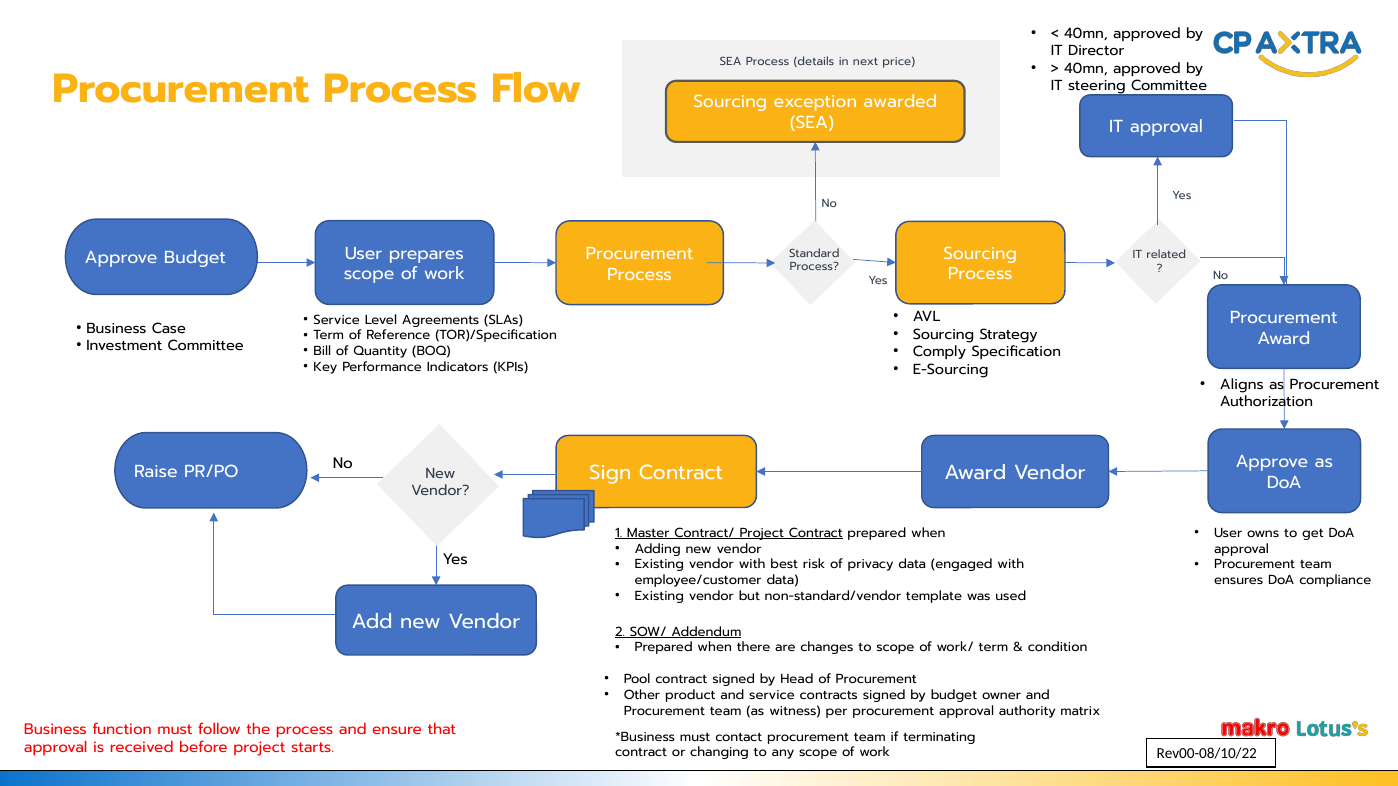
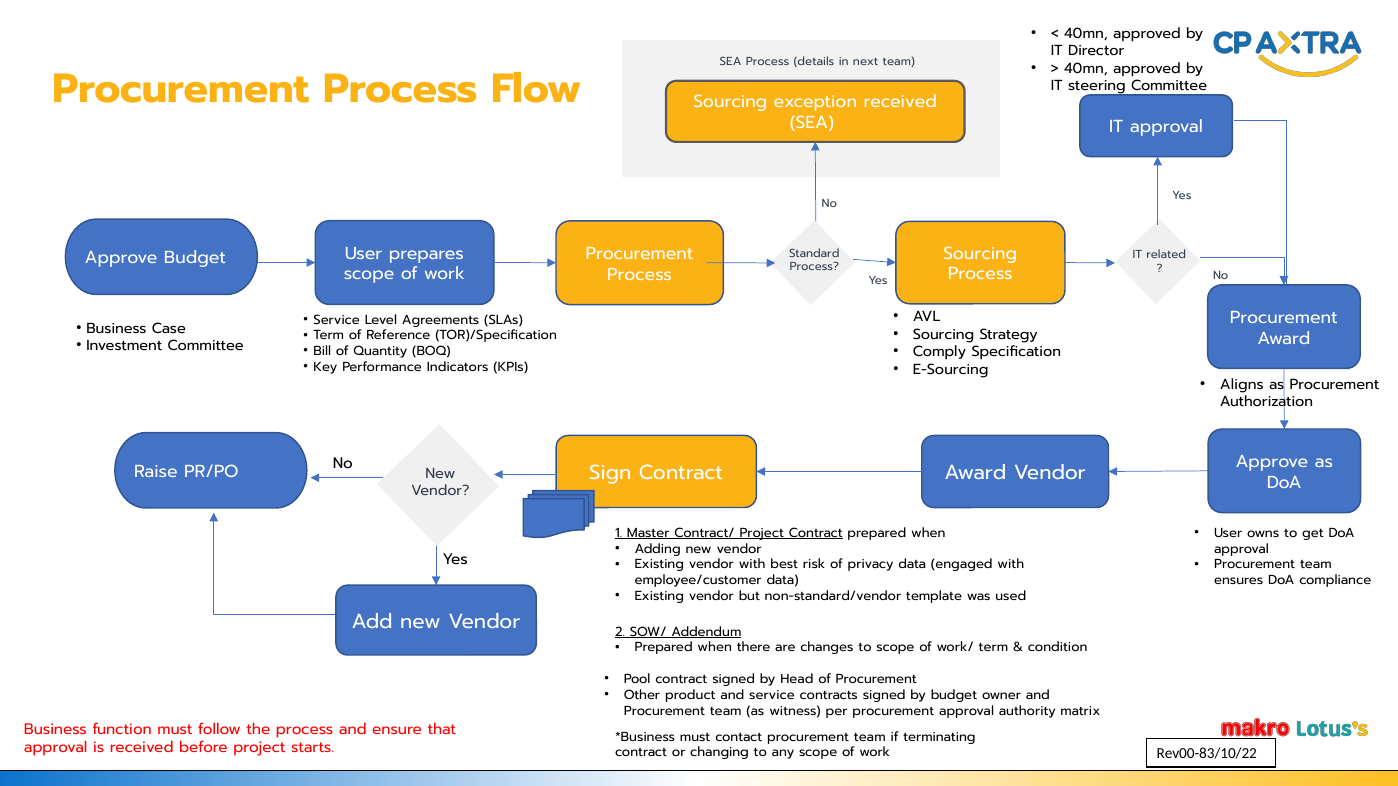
next price: price -> team
exception awarded: awarded -> received
Rev00-08/10/22: Rev00-08/10/22 -> Rev00-83/10/22
